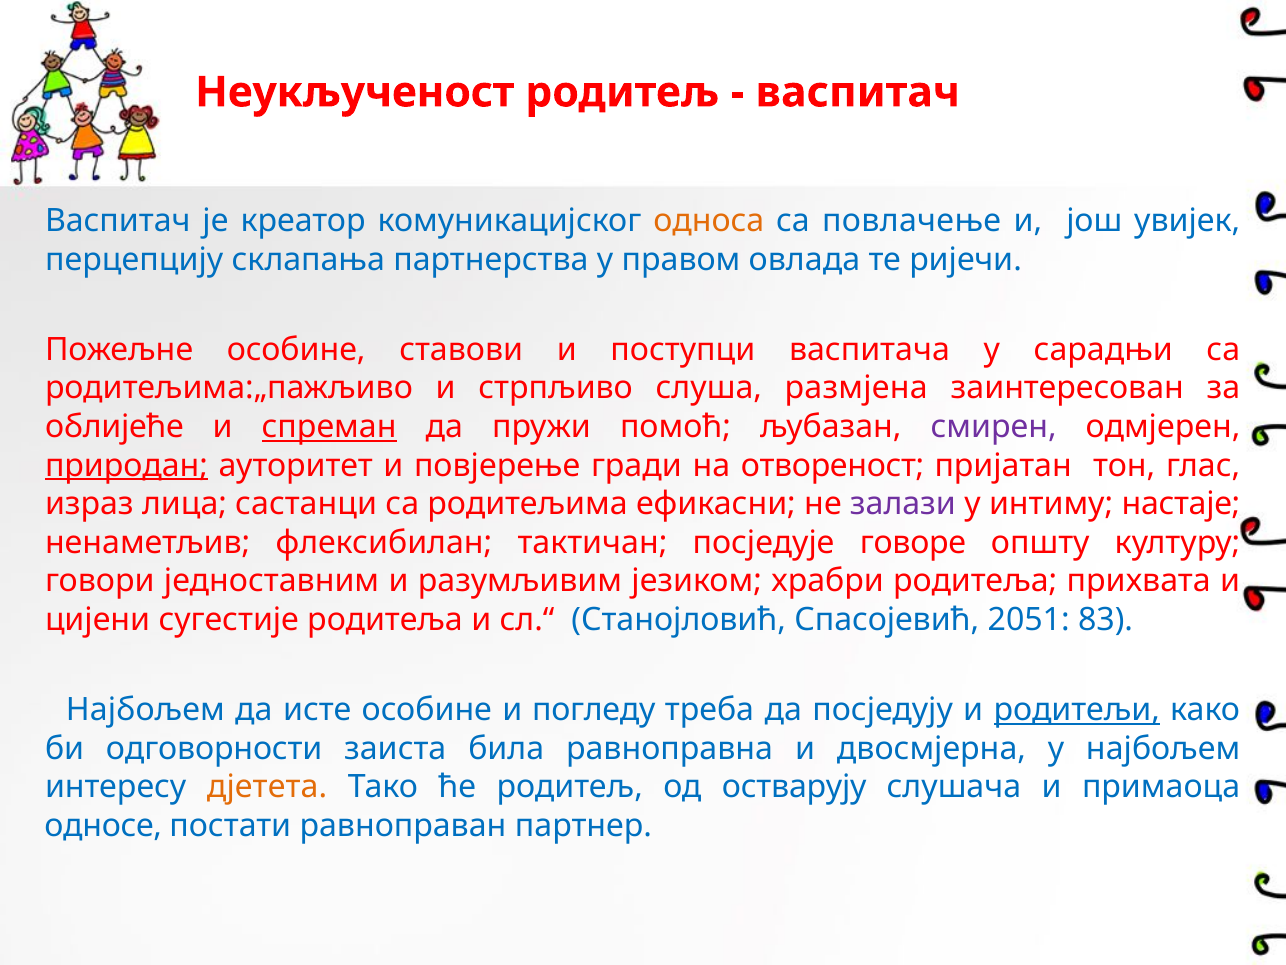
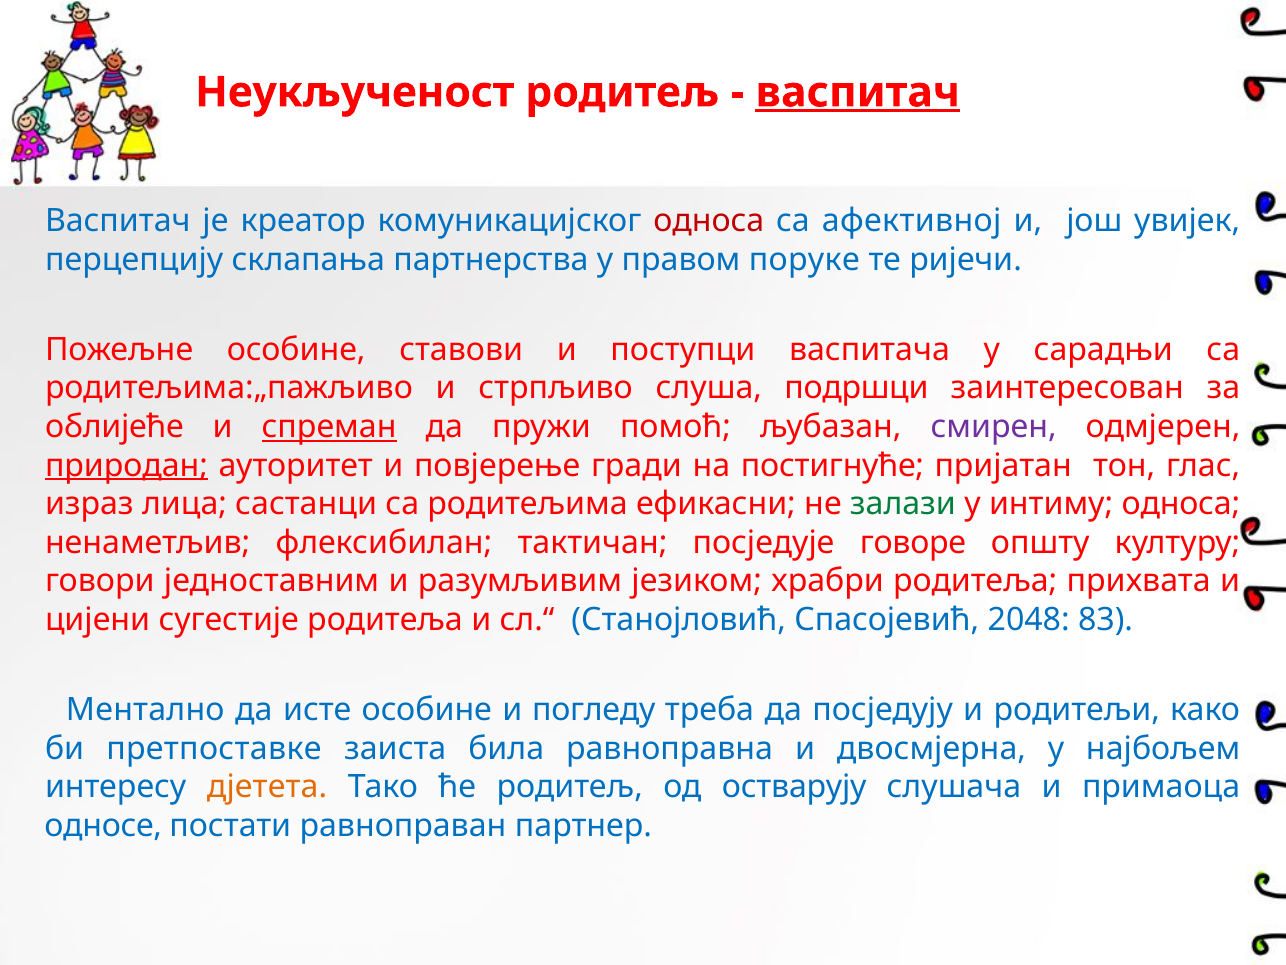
васпитач at (858, 92) underline: none -> present
односа at (709, 221) colour: orange -> red
повлачење: повлачење -> афективној
овлада: овлада -> поруке
размјена: размјена -> подршци
отвореност: отвореност -> постигнуће
залази colour: purple -> green
интиму настаје: настаје -> односа
2051: 2051 -> 2048
Најбољем at (145, 710): Најбољем -> Ментално
родитељи underline: present -> none
одговорности: одговорности -> претпоставке
